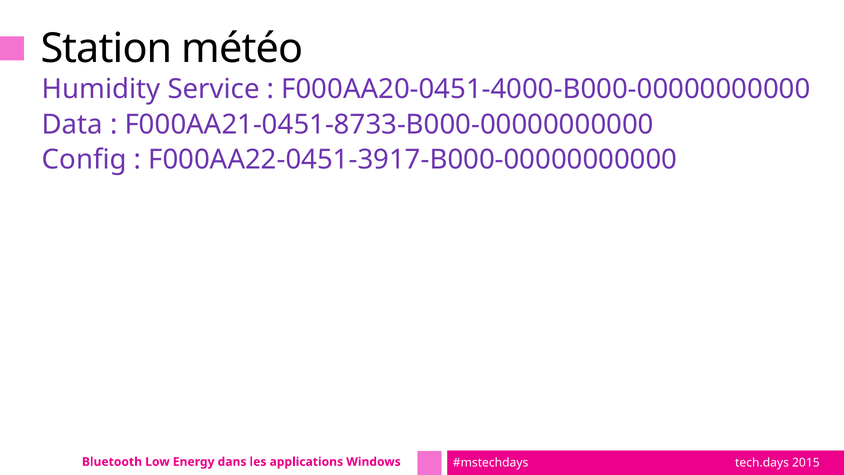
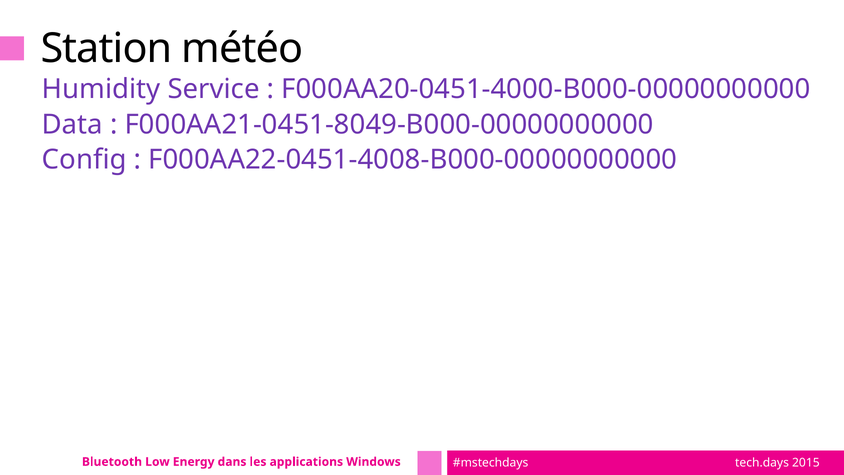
F000AA21-0451-8733-B000-00000000000: F000AA21-0451-8733-B000-00000000000 -> F000AA21-0451-8049-B000-00000000000
F000AA22-0451-3917-B000-00000000000: F000AA22-0451-3917-B000-00000000000 -> F000AA22-0451-4008-B000-00000000000
